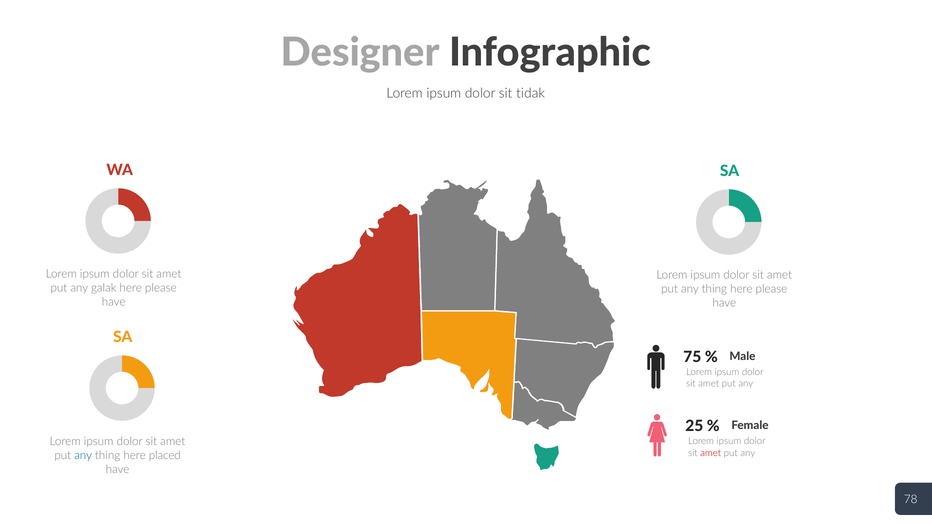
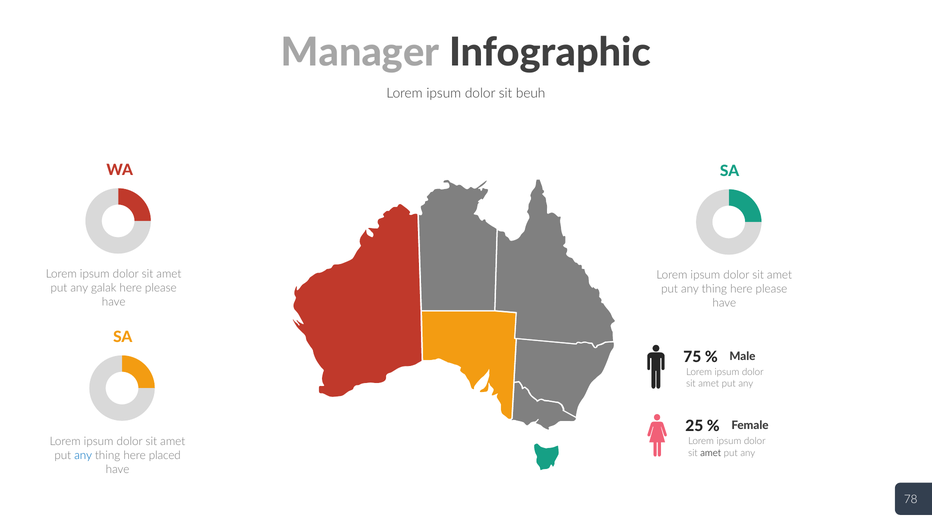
Designer: Designer -> Manager
tidak: tidak -> beuh
amet at (711, 453) colour: red -> black
